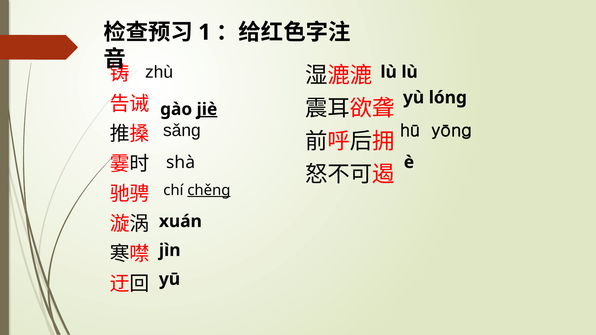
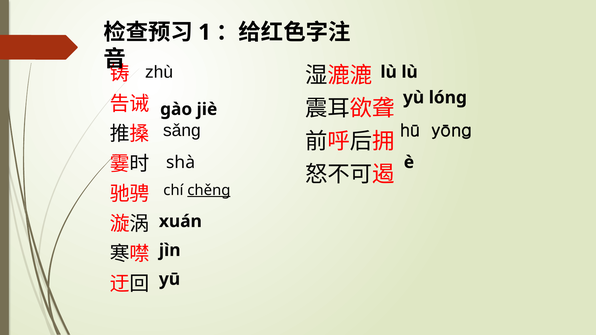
jiè underline: present -> none
